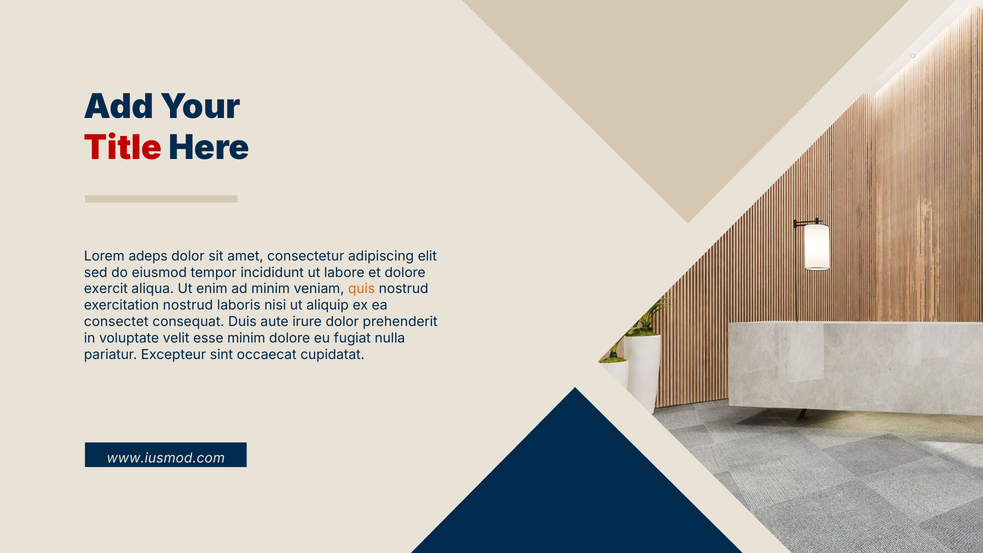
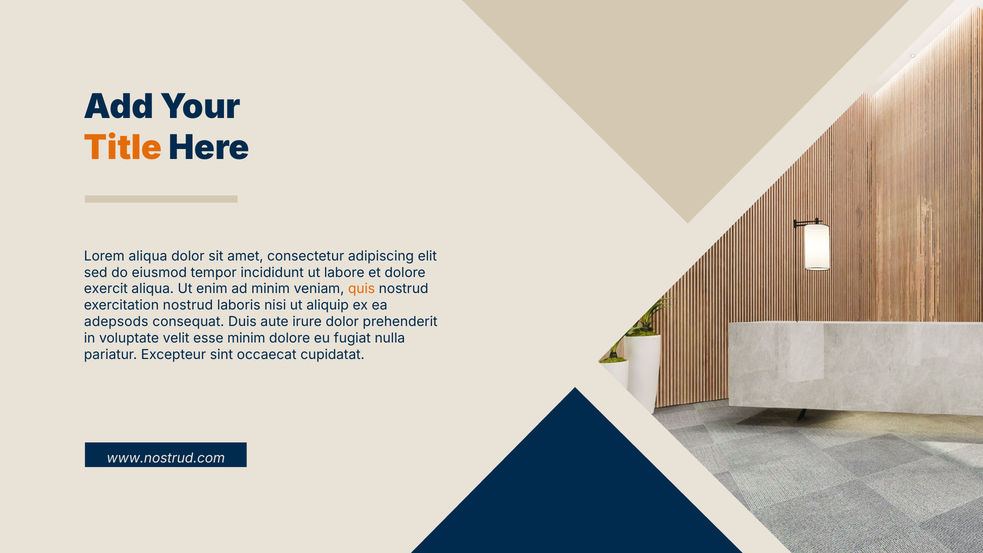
Title colour: red -> orange
Lorem adeps: adeps -> aliqua
consectet: consectet -> adepsods
www.iusmod.com: www.iusmod.com -> www.nostrud.com
